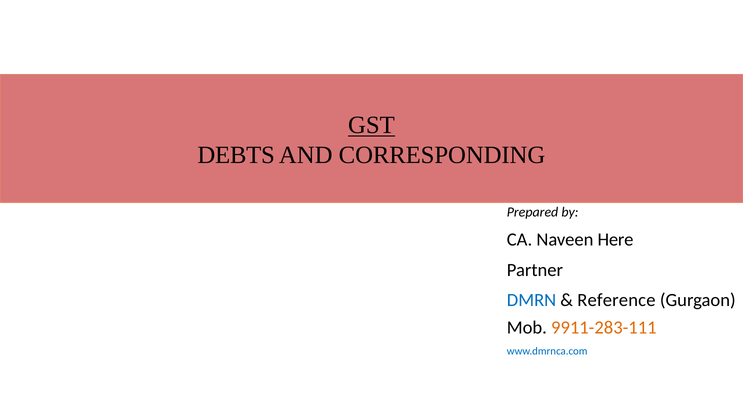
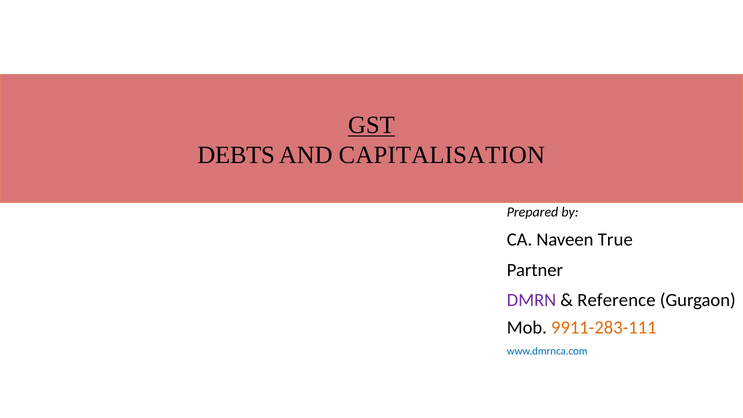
CORRESPONDING: CORRESPONDING -> CAPITALISATION
Here: Here -> True
DMRN colour: blue -> purple
